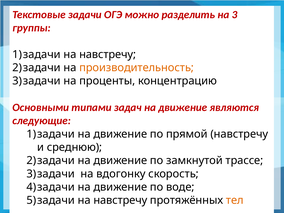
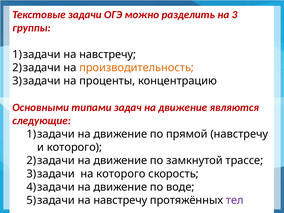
и среднюю: среднюю -> которого
на вдогонку: вдогонку -> которого
тел colour: orange -> purple
